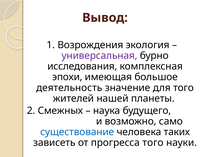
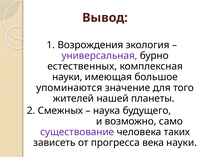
исследования: исследования -> естественных
эпохи at (67, 77): эпохи -> науки
деятельность: деятельность -> упоминаются
существование colour: blue -> purple
прогресса того: того -> века
